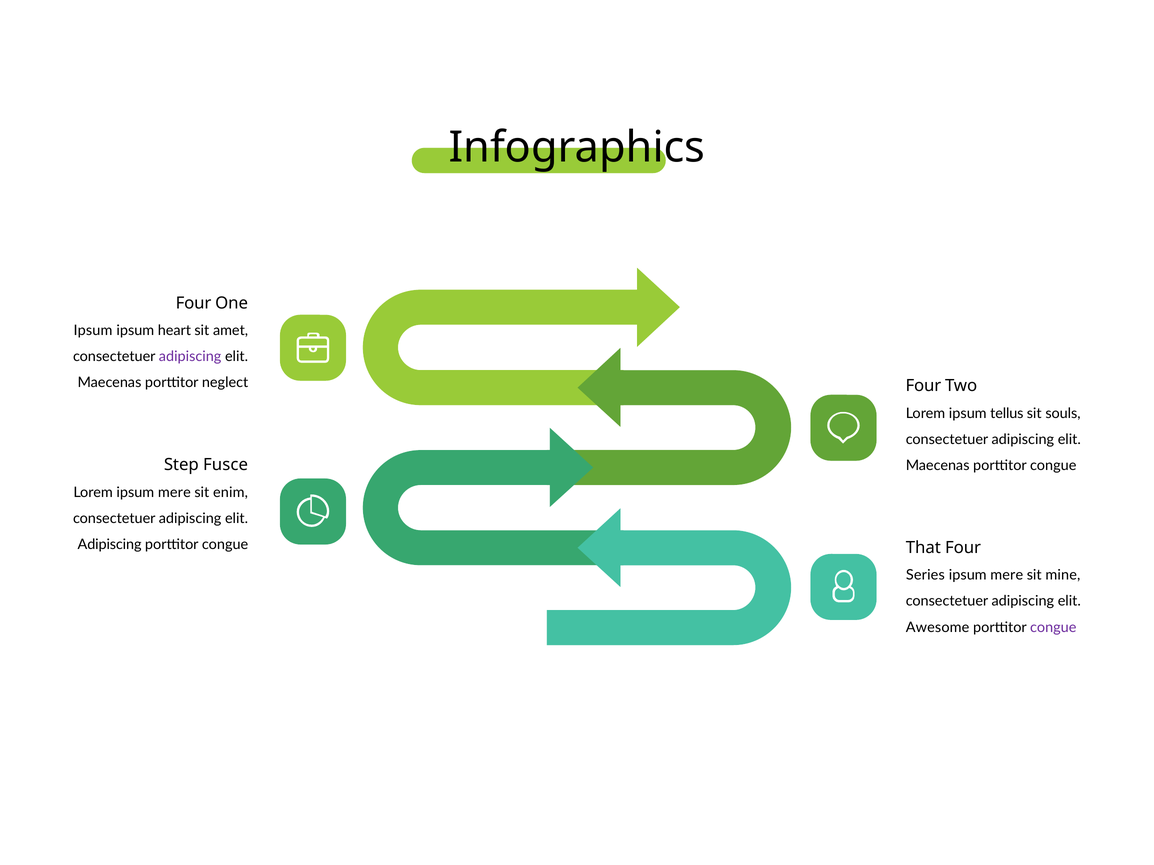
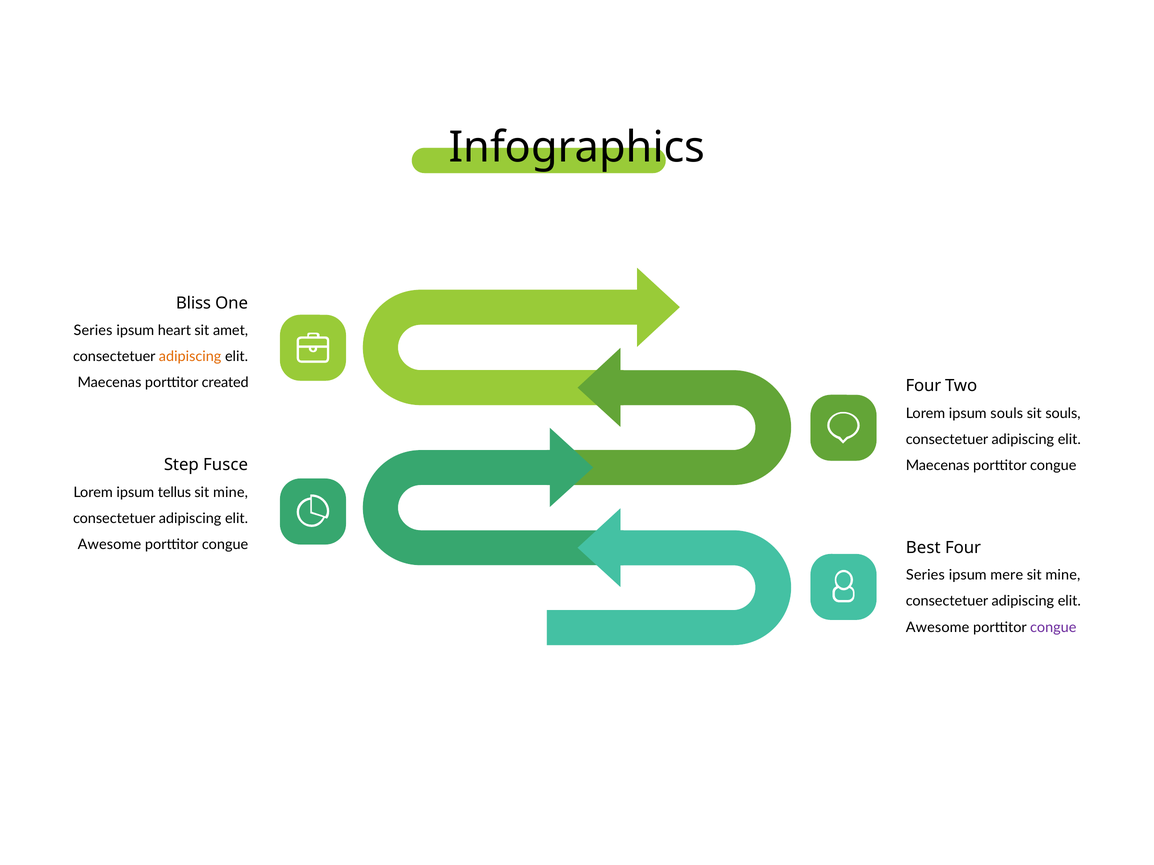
Four at (194, 303): Four -> Bliss
Ipsum at (93, 331): Ipsum -> Series
adipiscing at (190, 357) colour: purple -> orange
neglect: neglect -> created
ipsum tellus: tellus -> souls
Lorem ipsum mere: mere -> tellus
enim at (230, 493): enim -> mine
Adipiscing at (110, 545): Adipiscing -> Awesome
That: That -> Best
